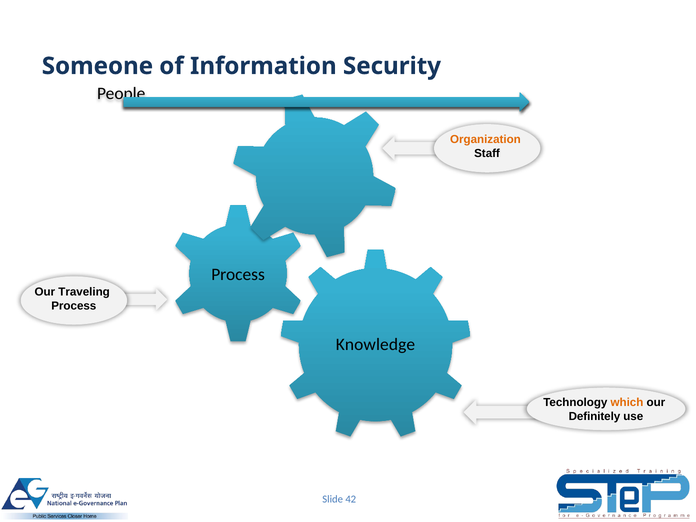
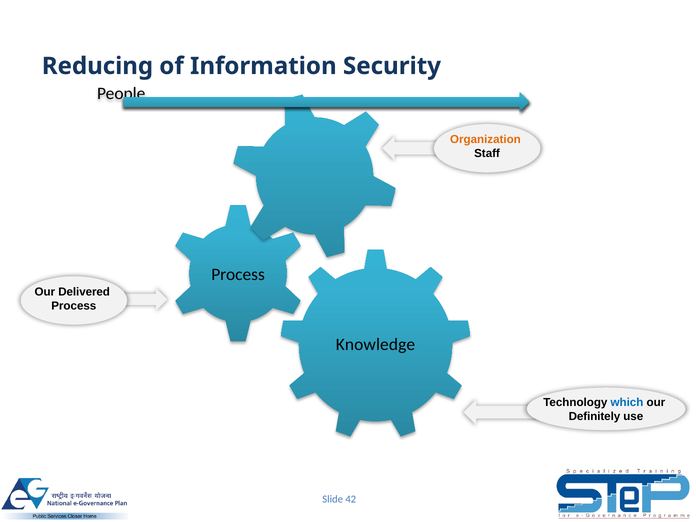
Someone: Someone -> Reducing
Traveling: Traveling -> Delivered
which colour: orange -> blue
